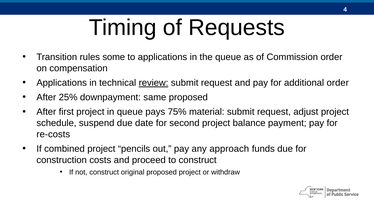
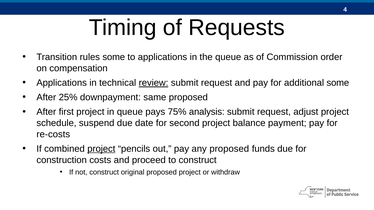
additional order: order -> some
material: material -> analysis
project at (101, 149) underline: none -> present
any approach: approach -> proposed
